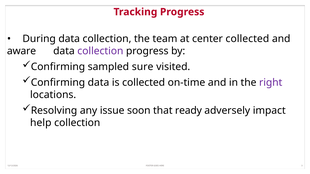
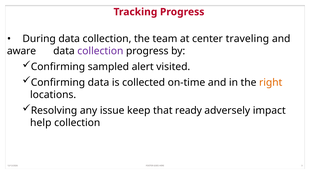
center collected: collected -> traveling
sure: sure -> alert
right colour: purple -> orange
soon: soon -> keep
